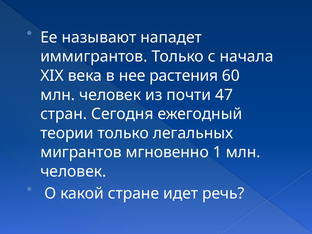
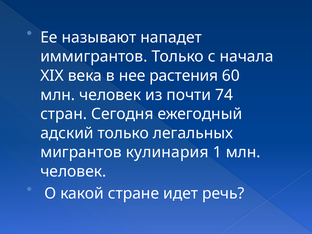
47: 47 -> 74
теории: теории -> адский
мгновенно: мгновенно -> кулинария
